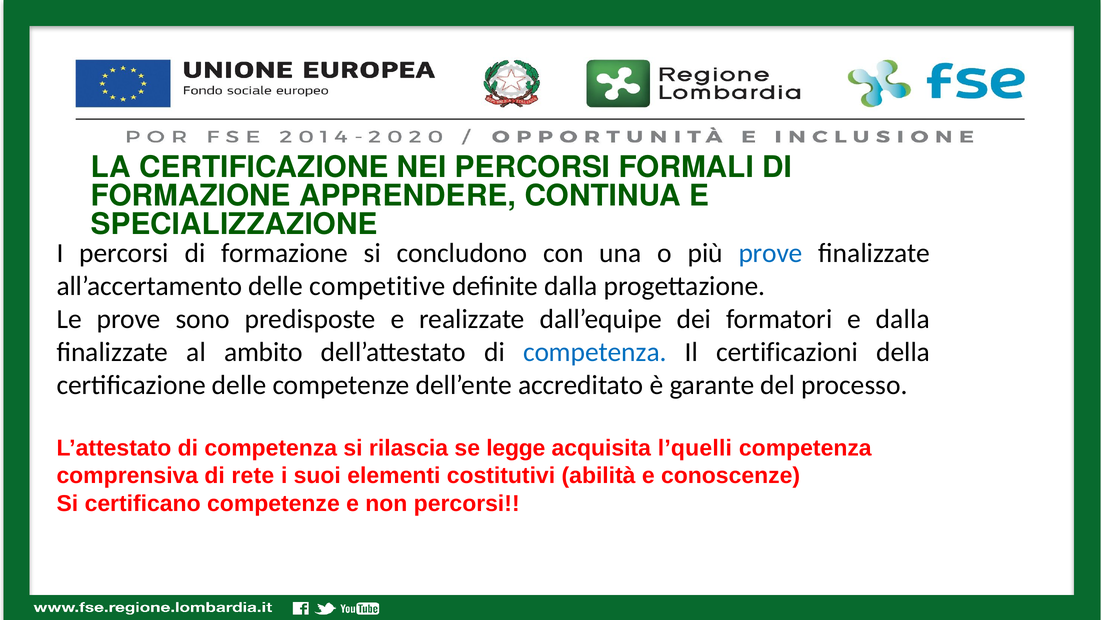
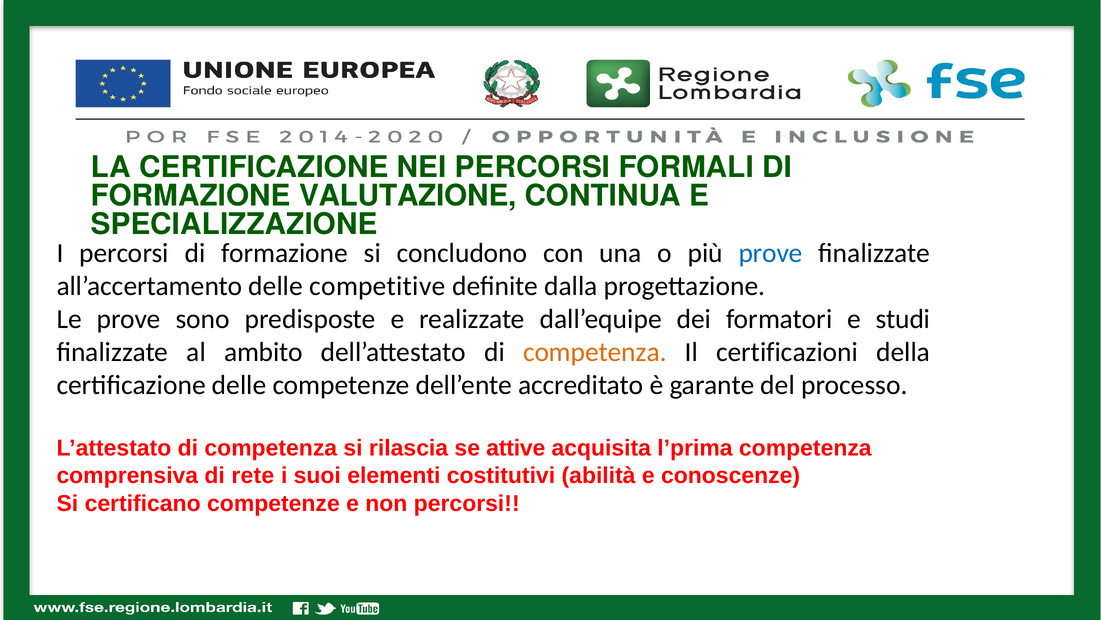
APPRENDERE: APPRENDERE -> VALUTAZIONE
e dalla: dalla -> studi
competenza at (595, 352) colour: blue -> orange
legge: legge -> attive
l’quelli: l’quelli -> l’prima
